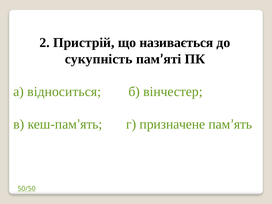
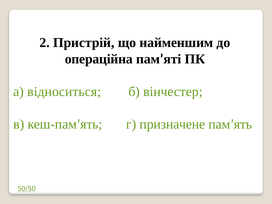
називається: називається -> найменшим
сукупність: сукупність -> операційна
